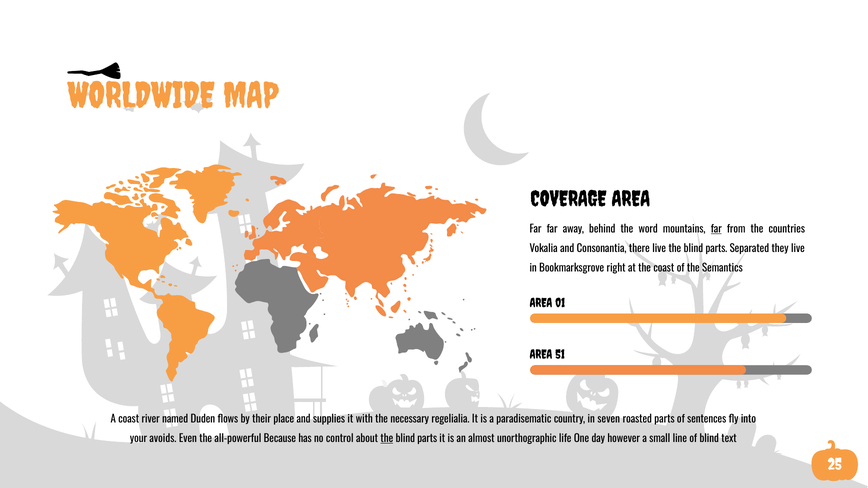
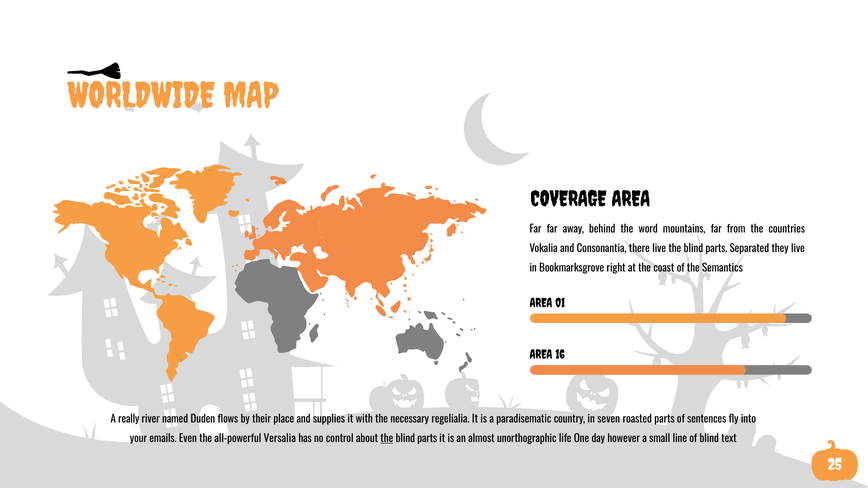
far at (716, 229) underline: present -> none
51: 51 -> 16
A coast: coast -> really
avoids: avoids -> emails
Because: Because -> Versalia
